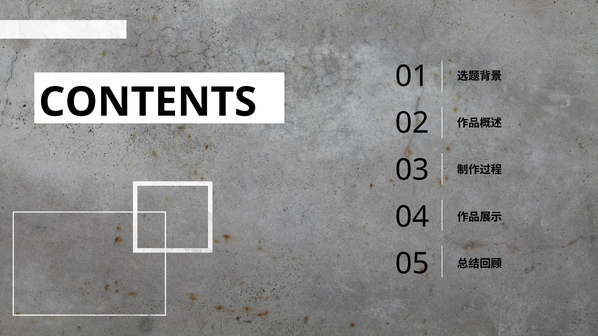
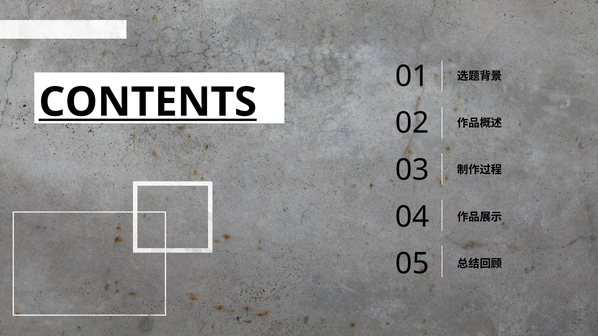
CONTENTS underline: none -> present
